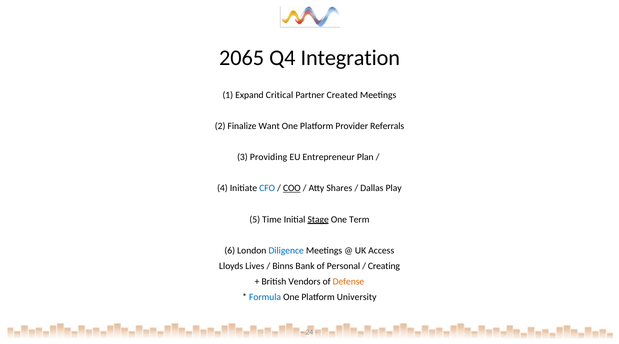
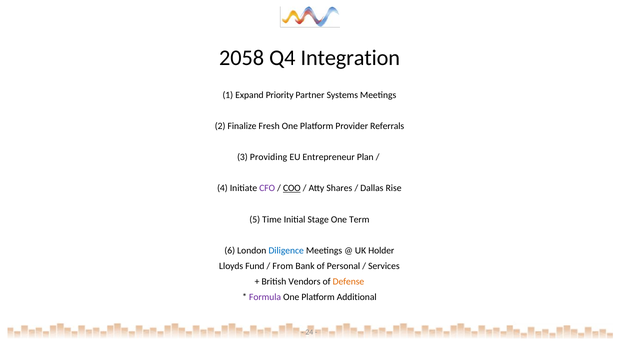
2065: 2065 -> 2058
Critical: Critical -> Priority
Created: Created -> Systems
Want: Want -> Fresh
CFO colour: blue -> purple
Play: Play -> Rise
Stage underline: present -> none
Access: Access -> Holder
Lives: Lives -> Fund
Binns: Binns -> From
Creating: Creating -> Services
Formula colour: blue -> purple
University: University -> Additional
